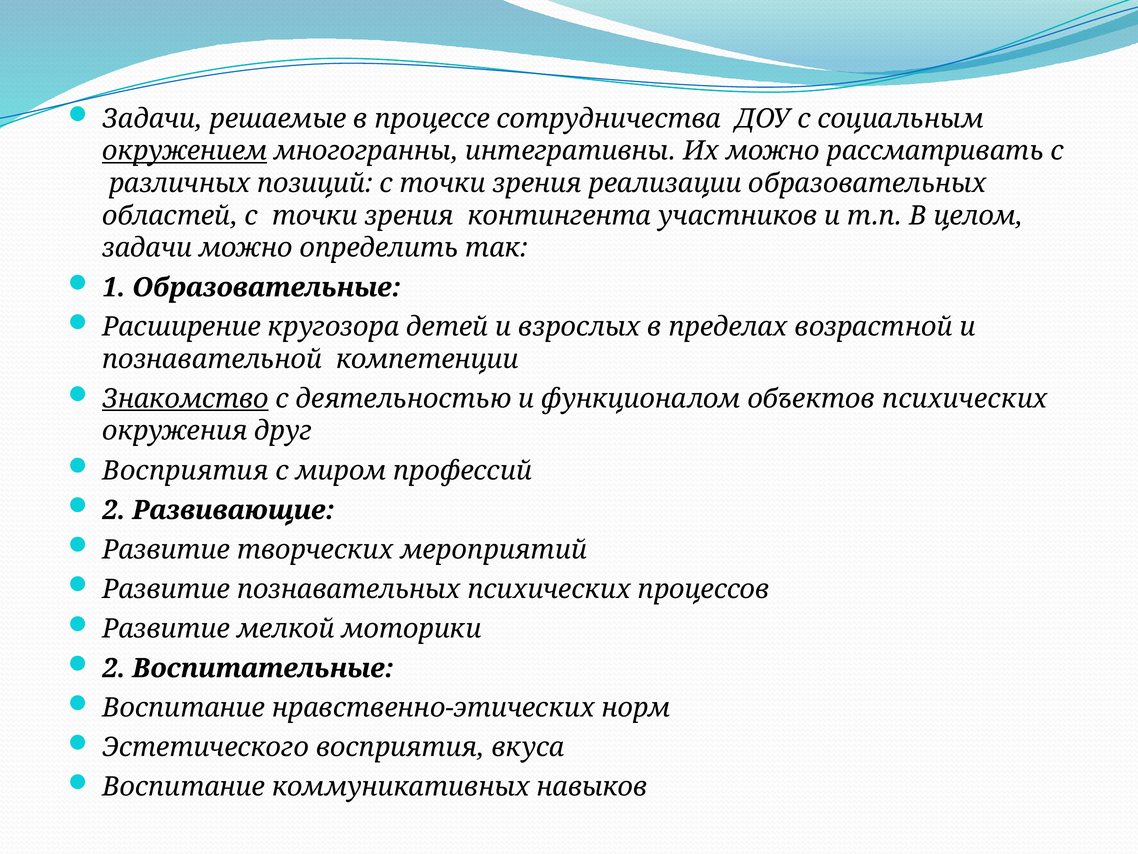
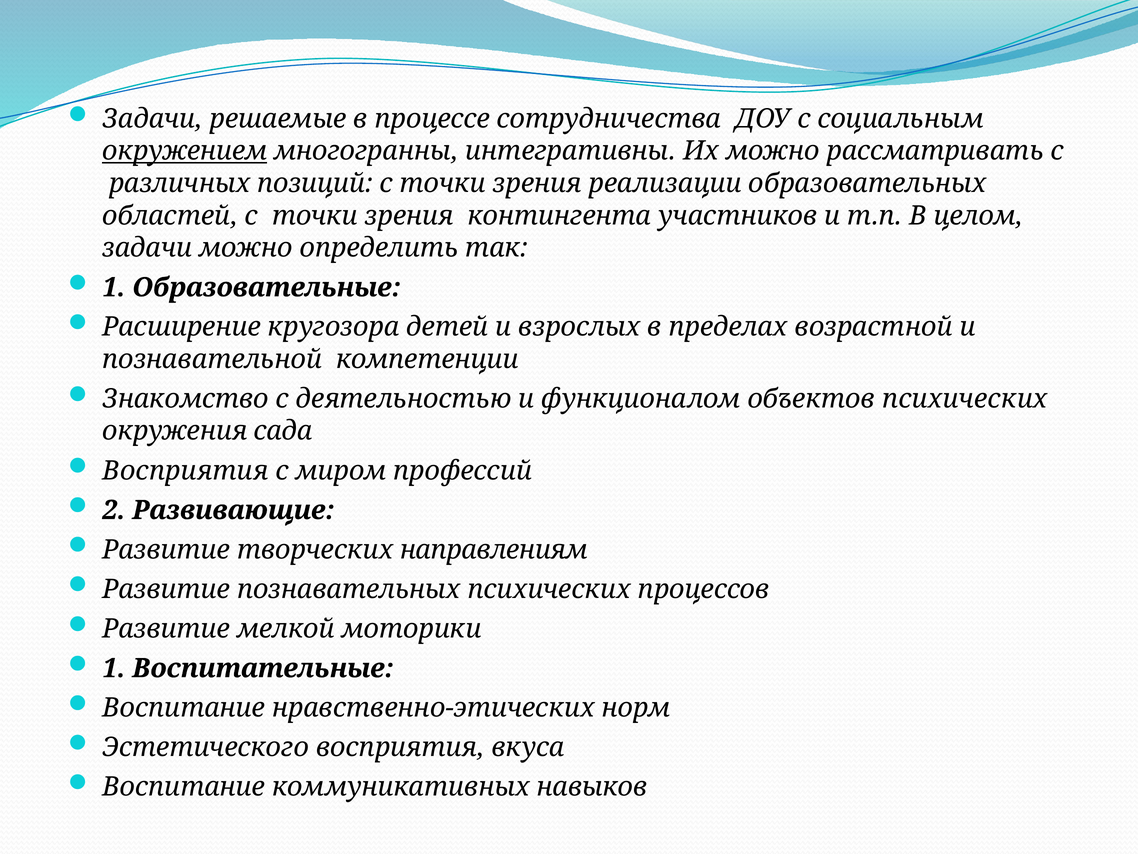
Знакомство underline: present -> none
друг: друг -> сада
мероприятий: мероприятий -> направлениям
2 at (114, 668): 2 -> 1
